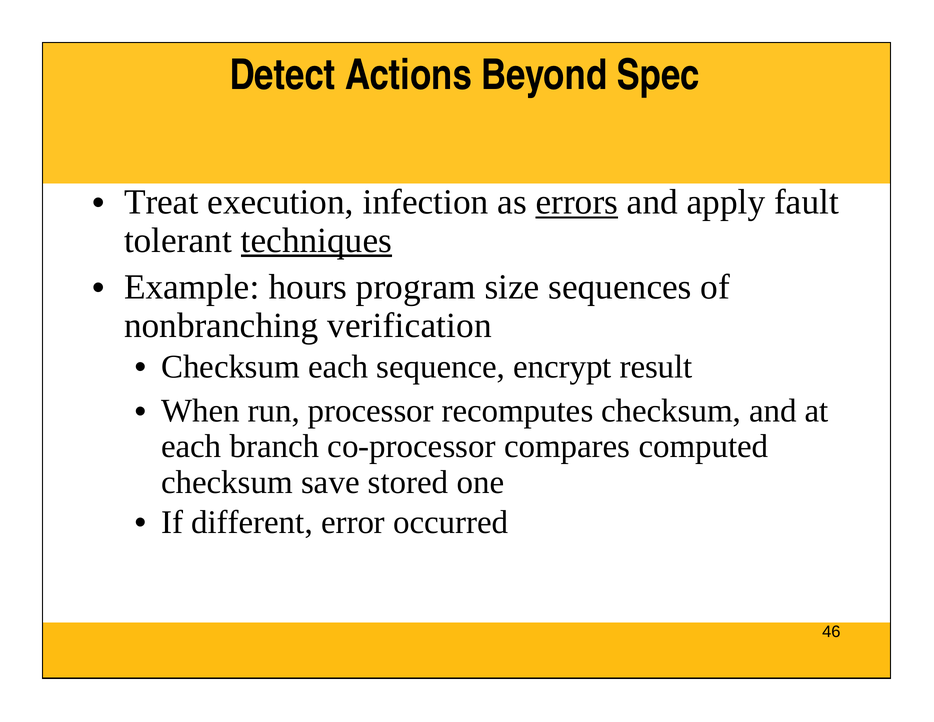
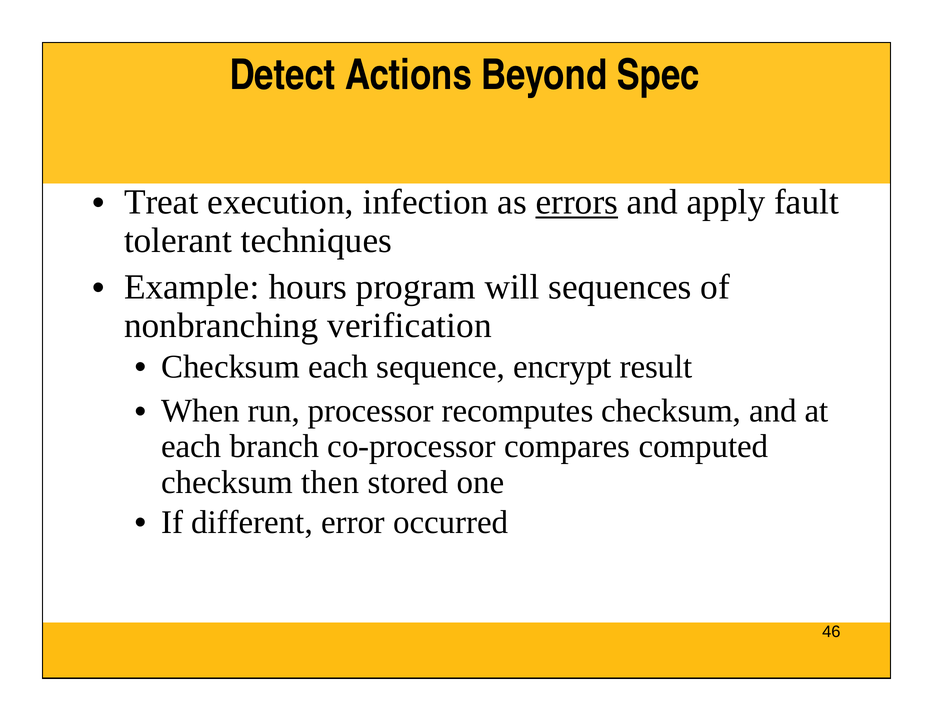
techniques underline: present -> none
size: size -> will
save: save -> then
